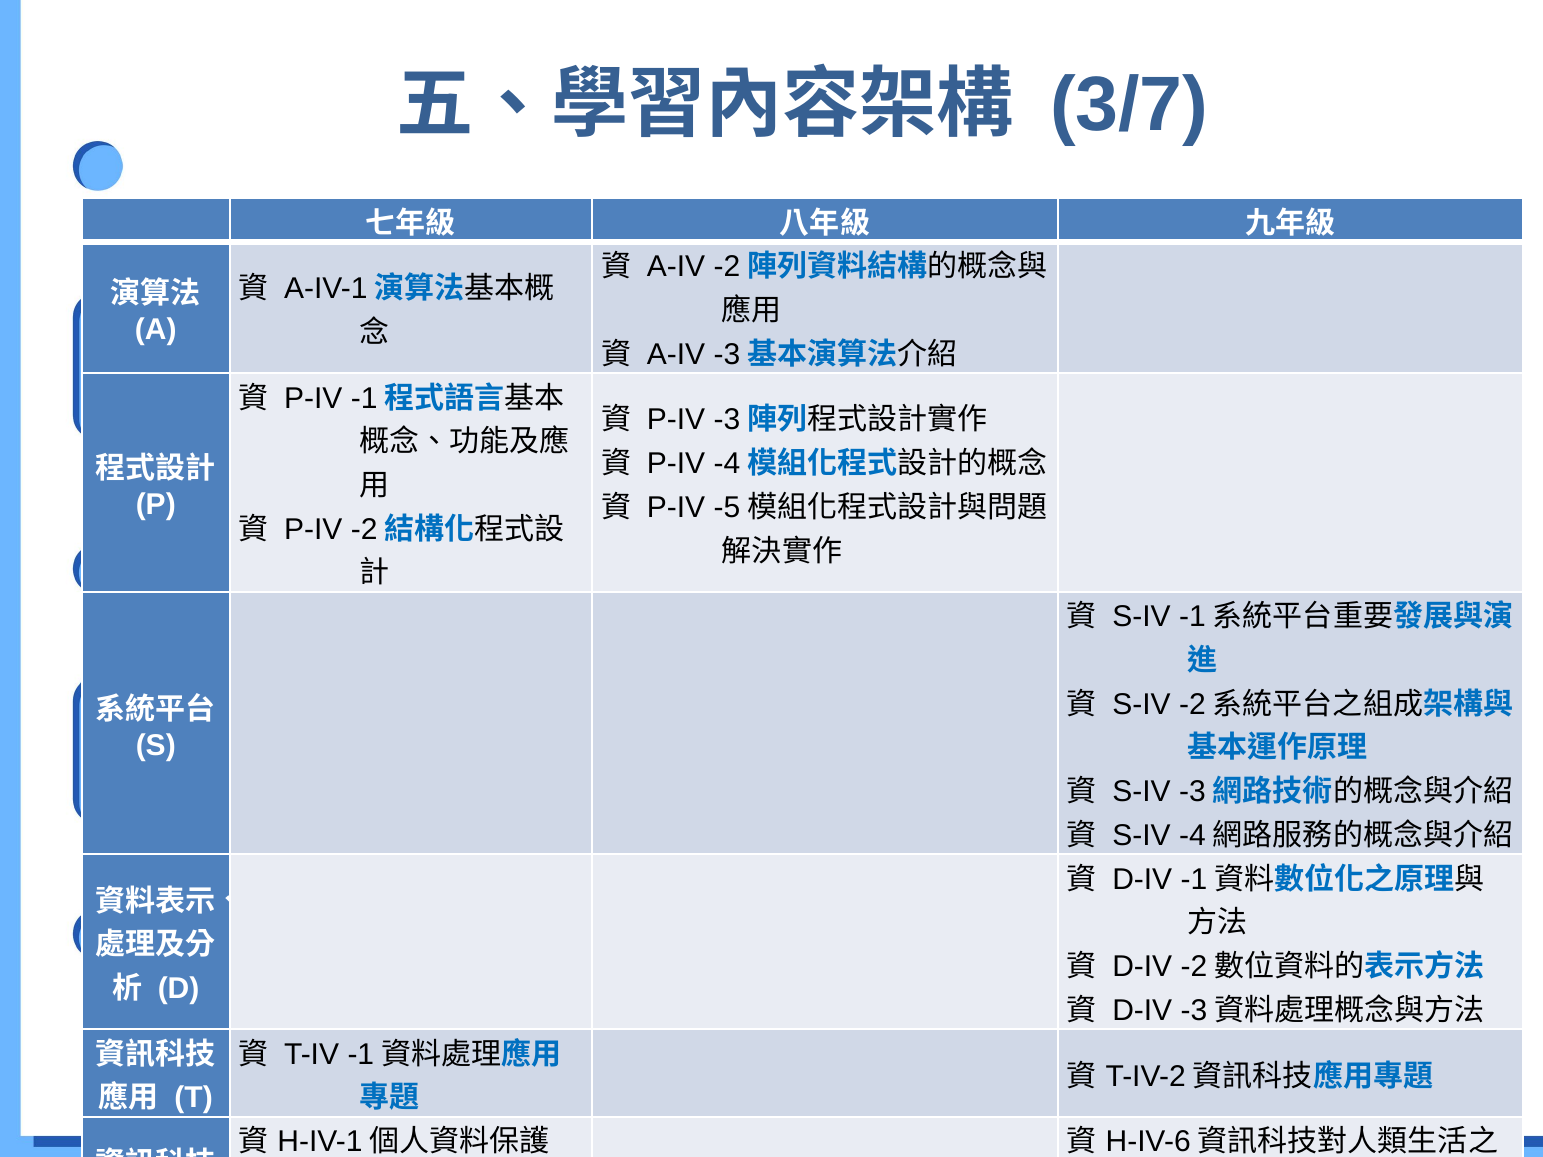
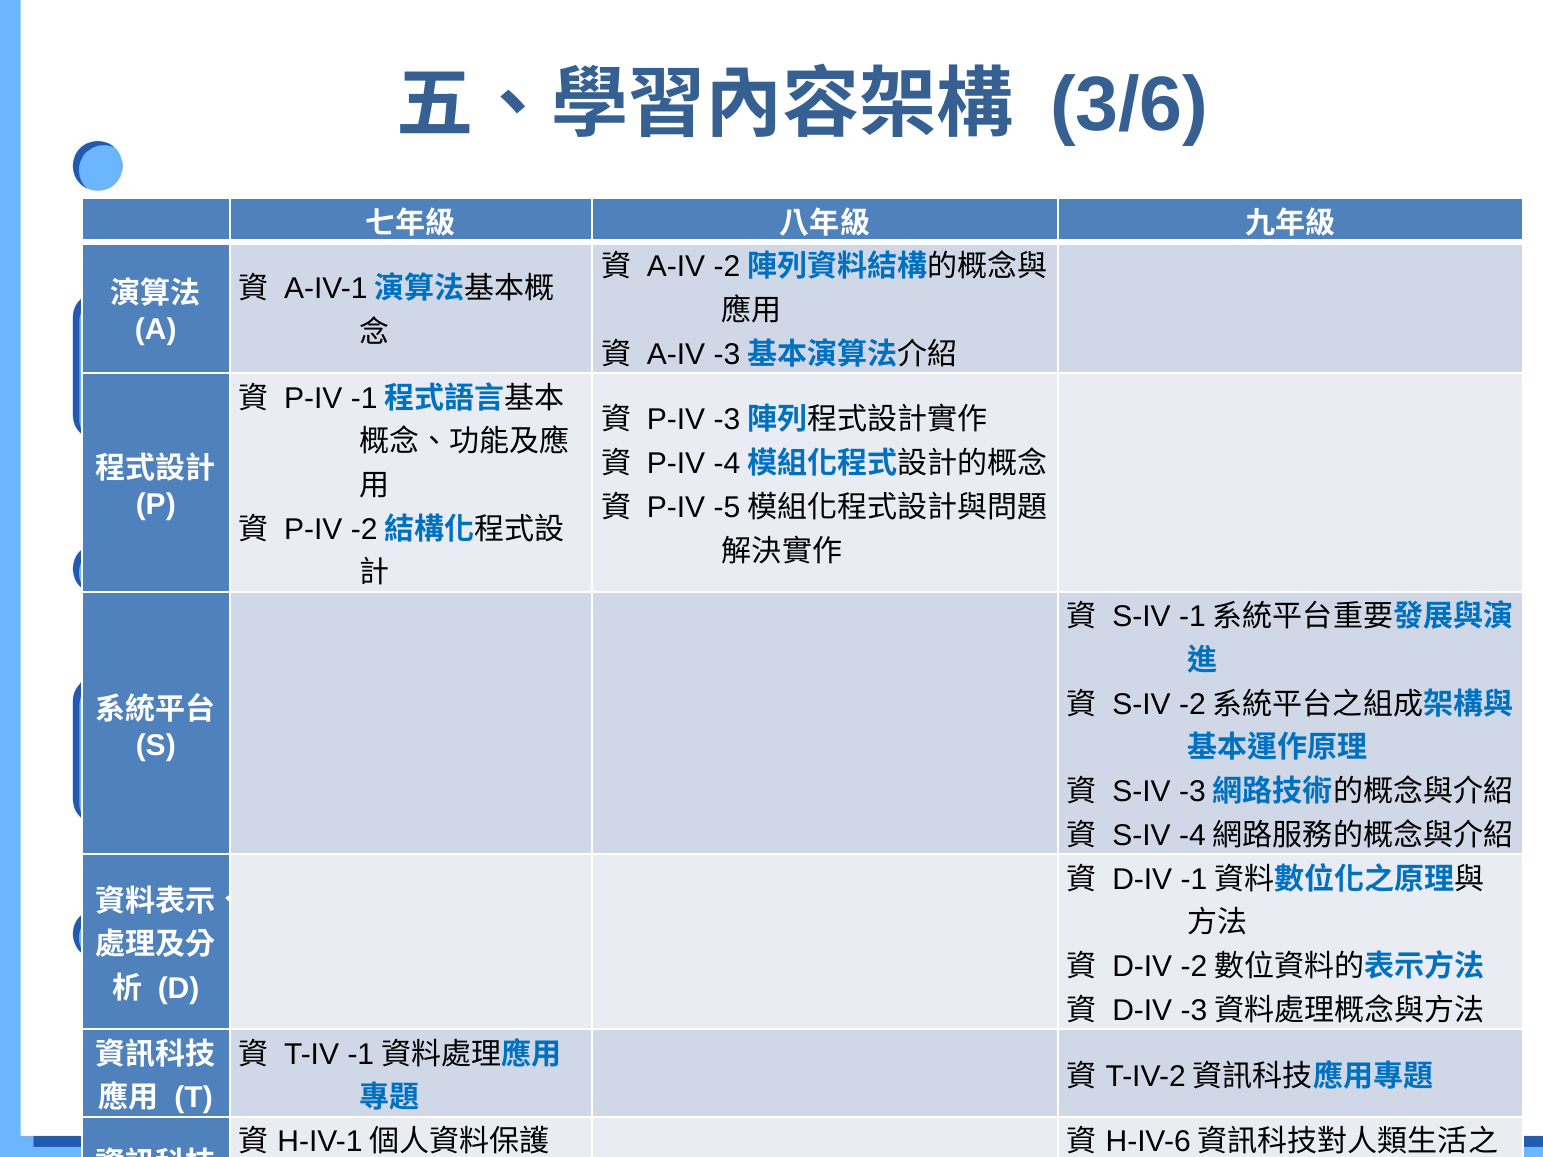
3/7: 3/7 -> 3/6
